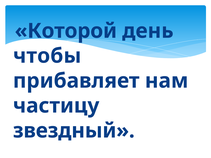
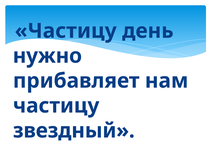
Которой at (66, 31): Которой -> Частицу
чтобы: чтобы -> нужно
